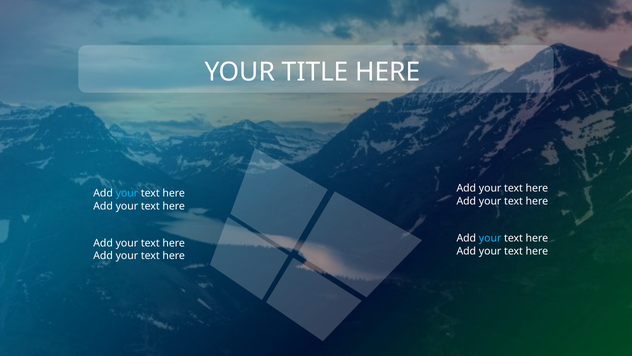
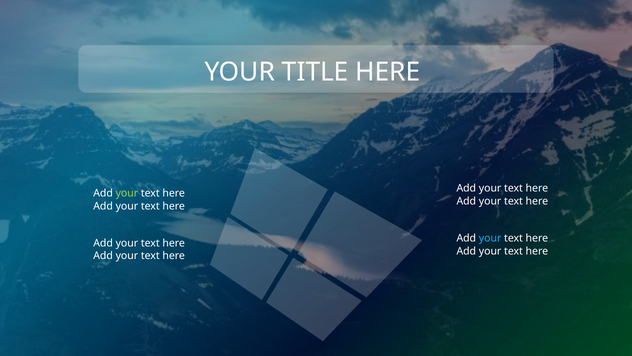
your at (127, 193) colour: light blue -> light green
